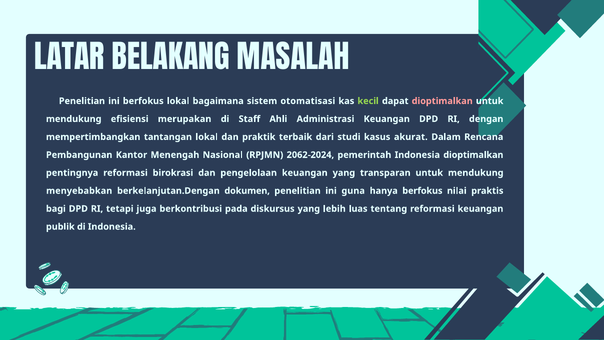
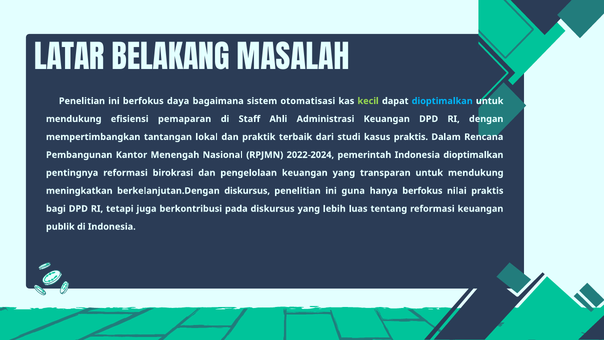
berfokus lokal: lokal -> daya
dioptimalkan at (442, 101) colour: pink -> light blue
merupakan: merupakan -> pemaparan
kasus akurat: akurat -> praktis
2062-2024: 2062-2024 -> 2022-2024
menyebabkan: menyebabkan -> meningkatkan
berkelanjutan.Dengan dokumen: dokumen -> diskursus
